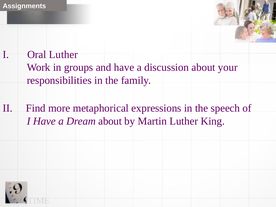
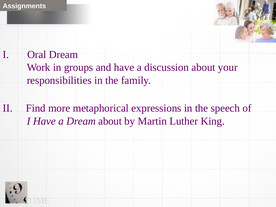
Oral Luther: Luther -> Dream
